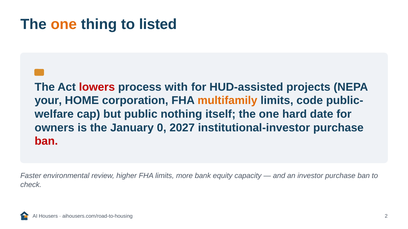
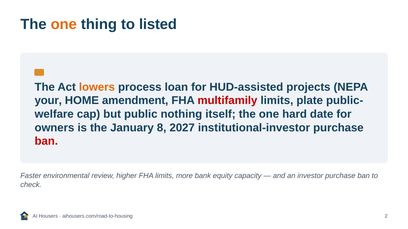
lowers colour: red -> orange
with: with -> loan
corporation: corporation -> amendment
multifamily colour: orange -> red
code: code -> plate
0: 0 -> 8
